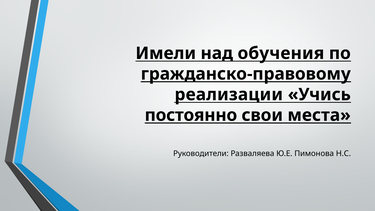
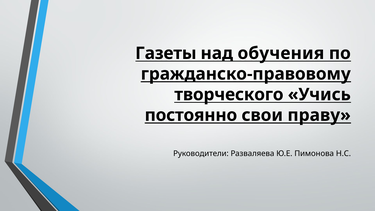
Имели: Имели -> Газеты
реализации: реализации -> творческого
места: места -> праву
